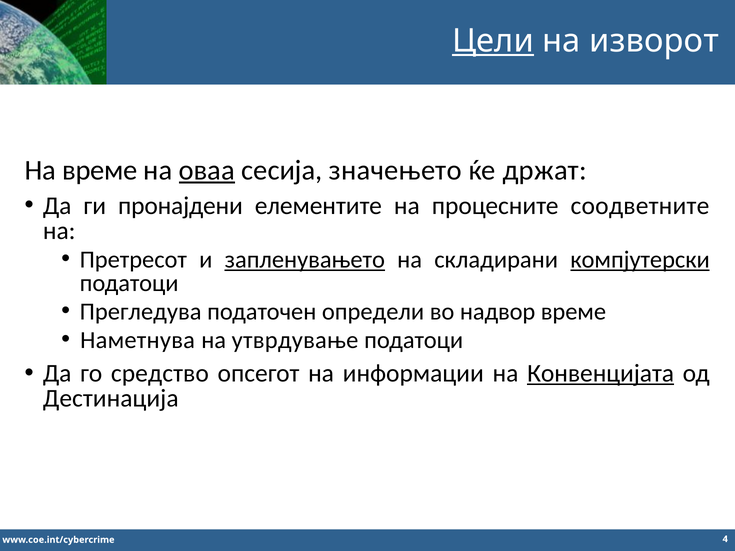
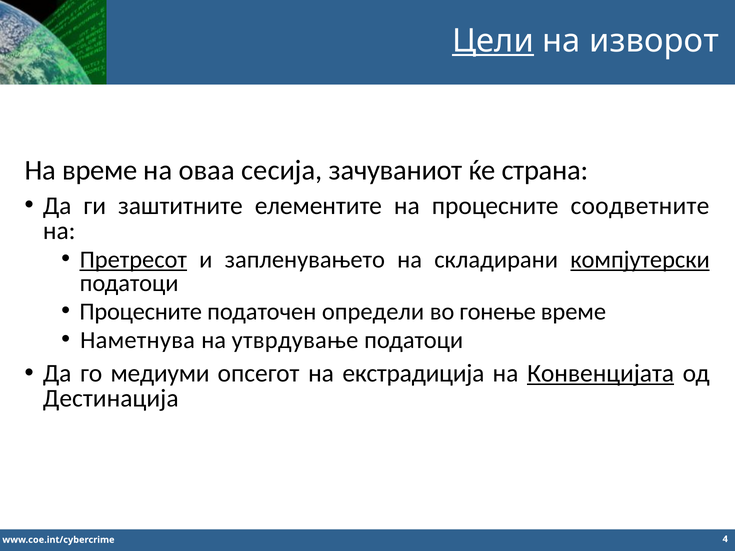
оваа underline: present -> none
значењето: значењето -> зачуваниот
држат: држат -> страна
пронајдени: пронајдени -> заштитните
Претресот underline: none -> present
запленувањето underline: present -> none
Прегледува at (141, 312): Прегледува -> Процесните
надвор: надвор -> гонење
средство: средство -> медиуми
информации: информации -> екстрадиција
